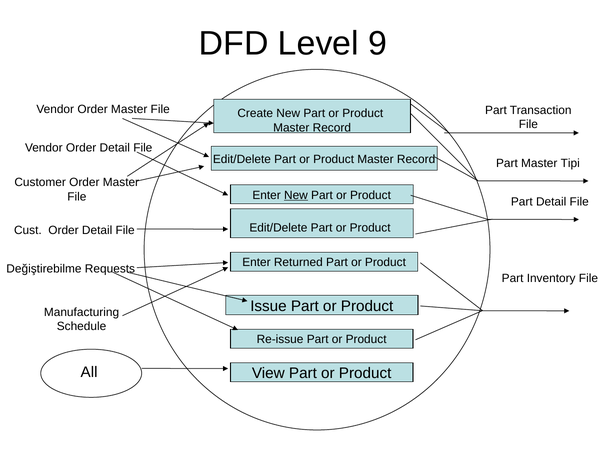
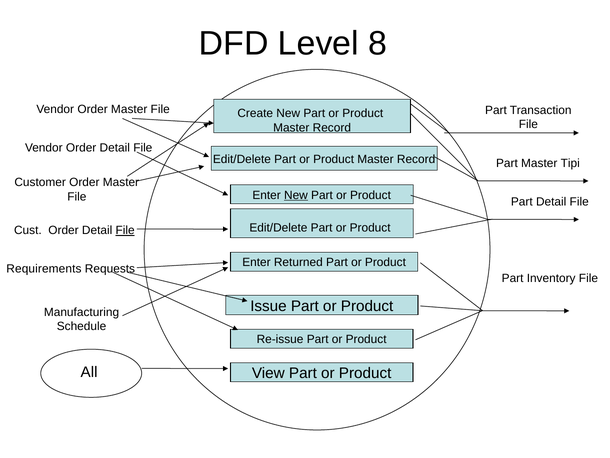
9: 9 -> 8
File at (125, 230) underline: none -> present
Değiştirebilme: Değiştirebilme -> Requirements
